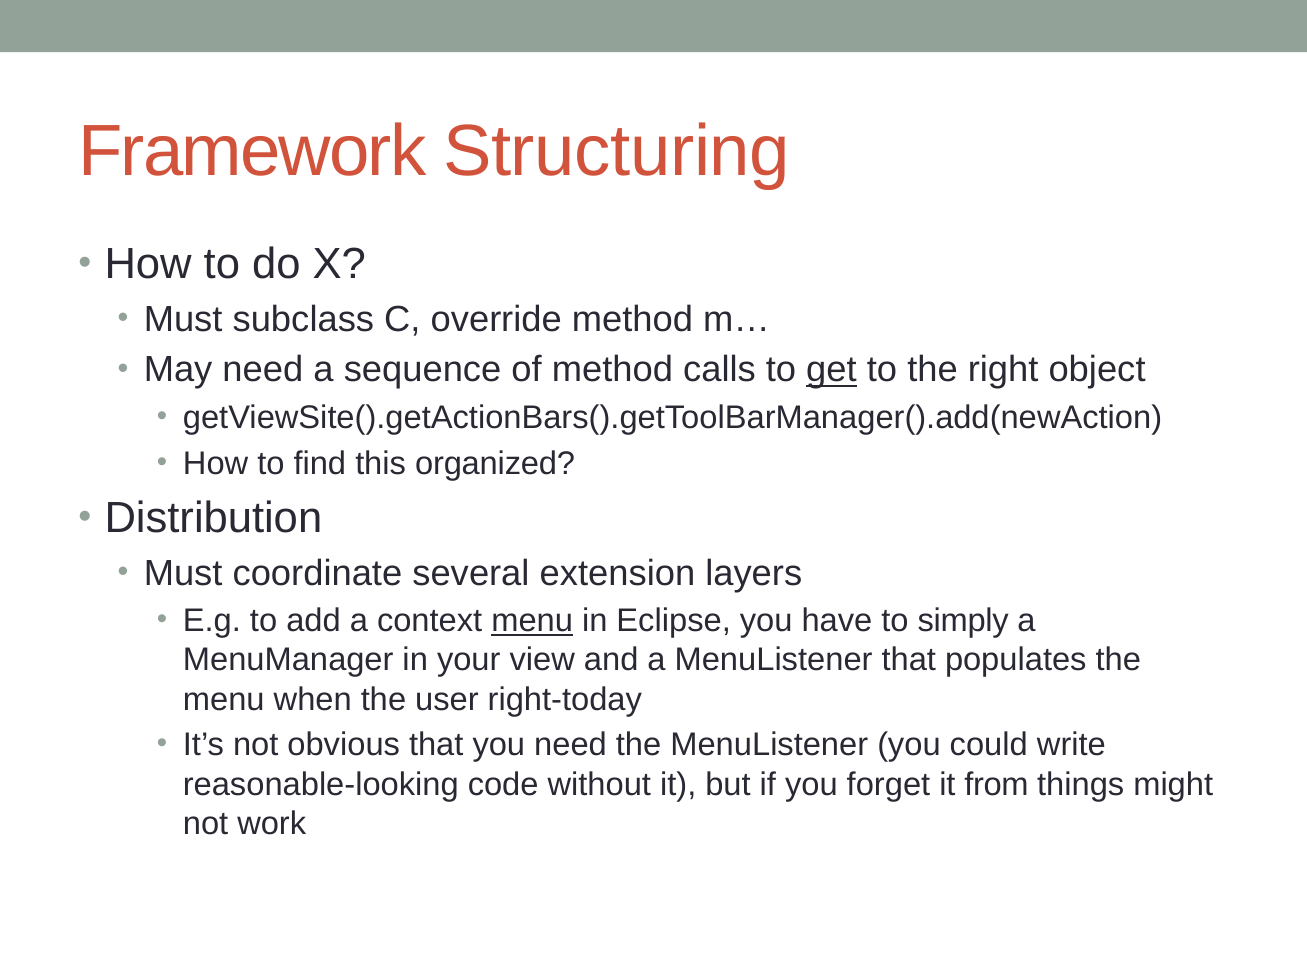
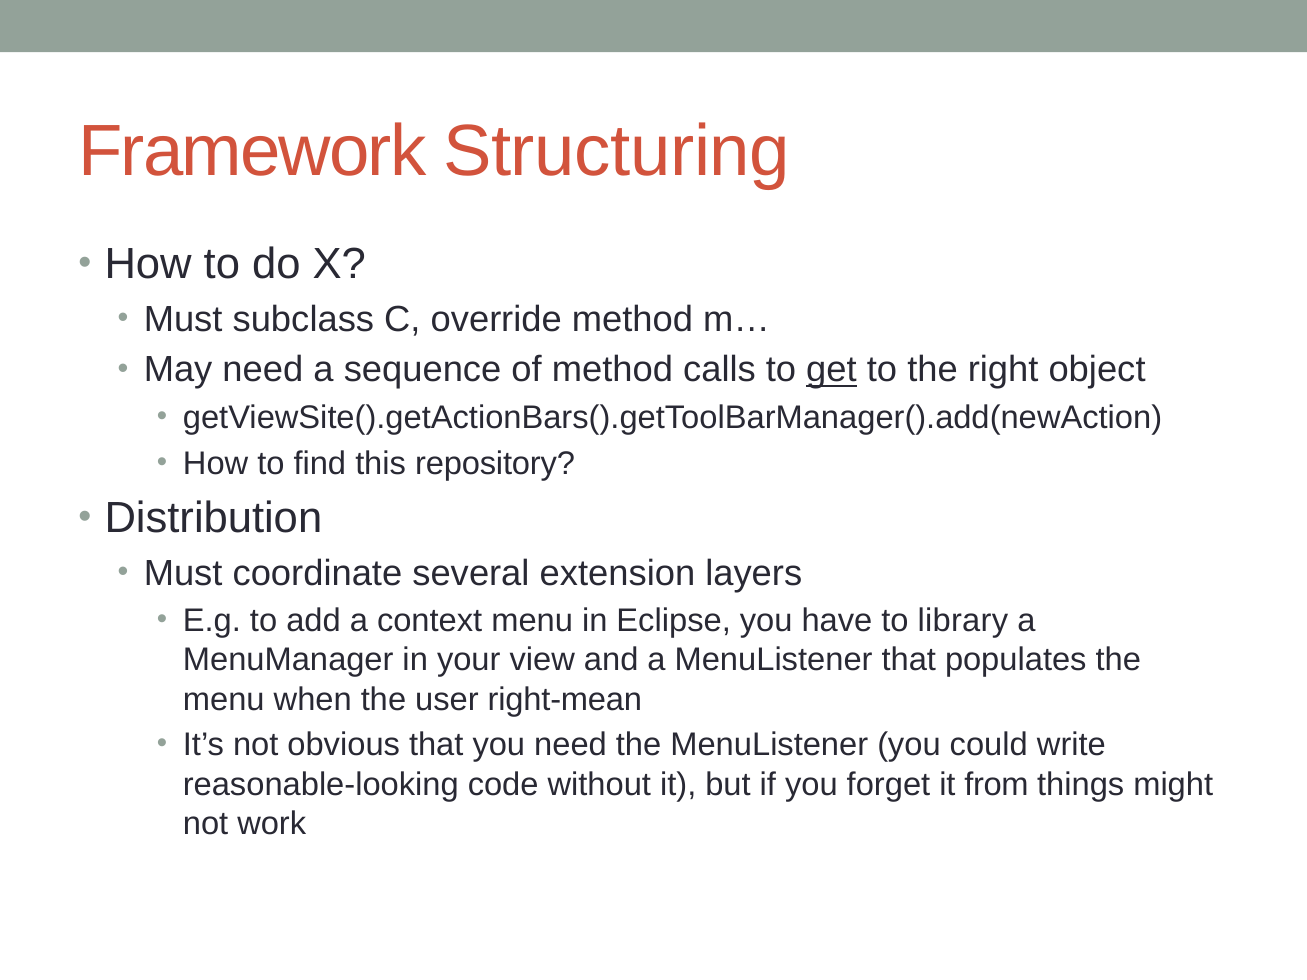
organized: organized -> repository
menu at (532, 621) underline: present -> none
simply: simply -> library
right-today: right-today -> right-mean
